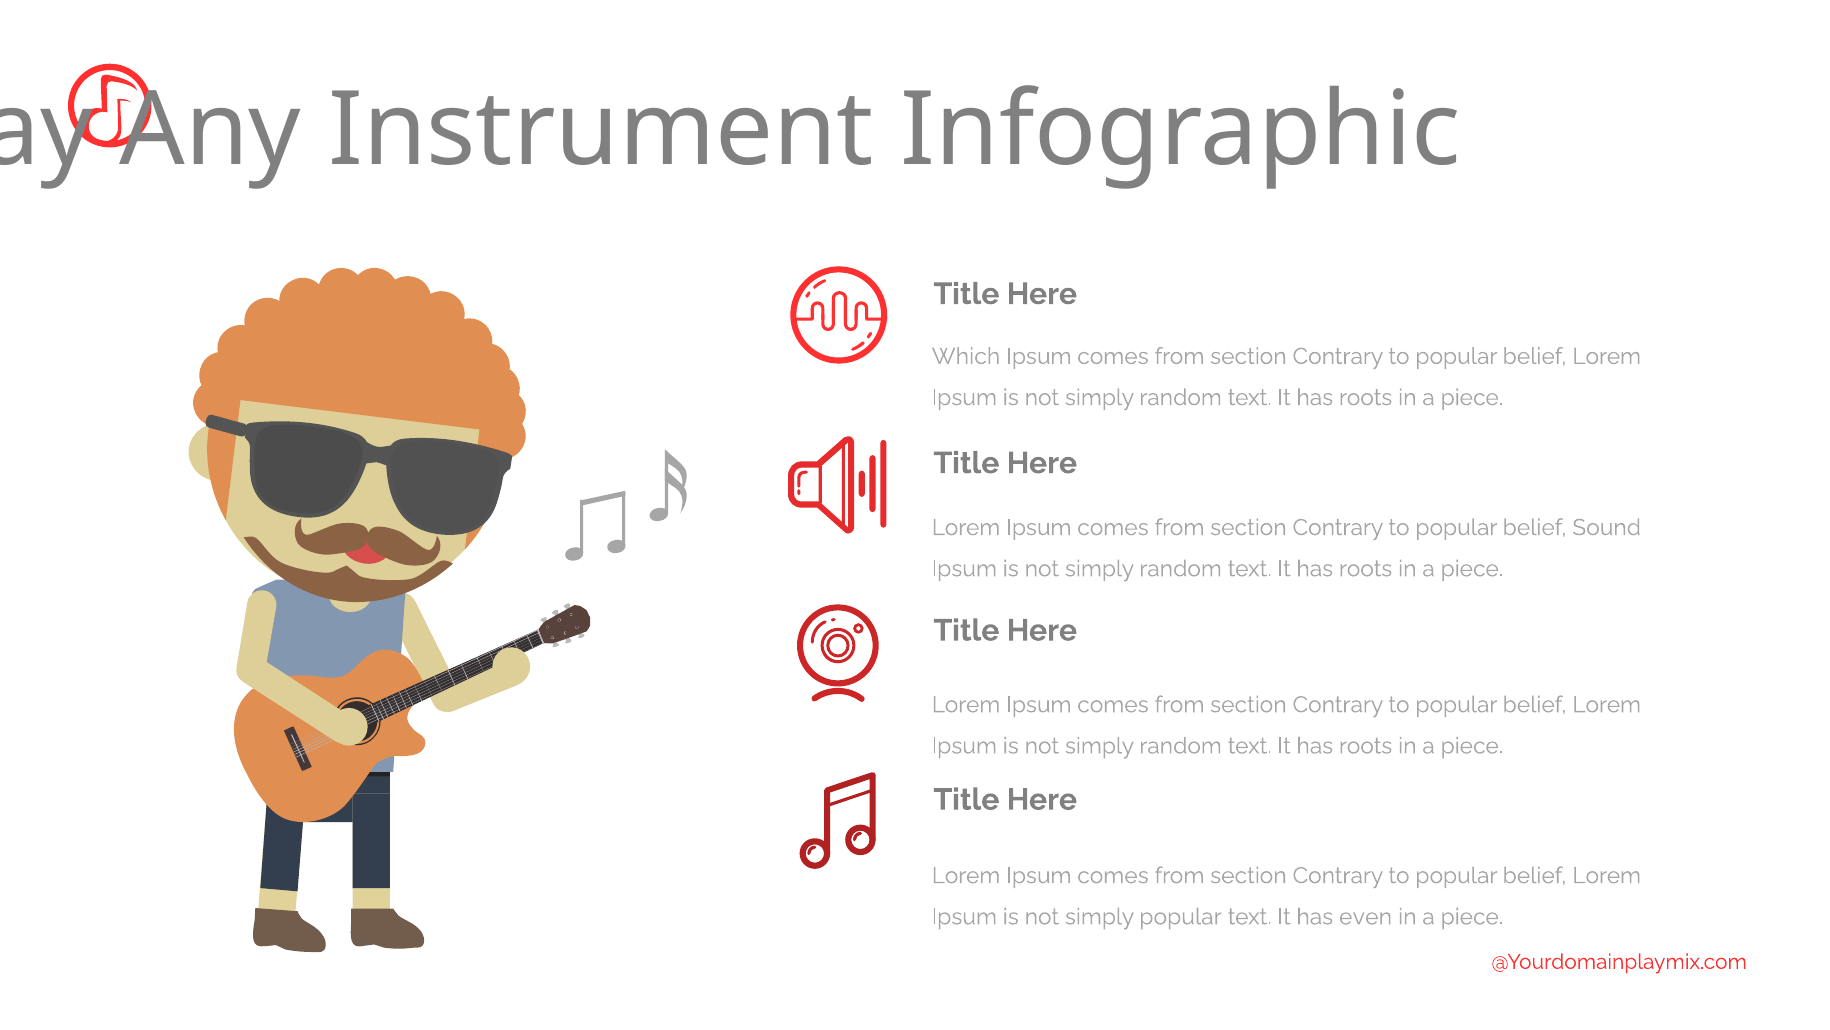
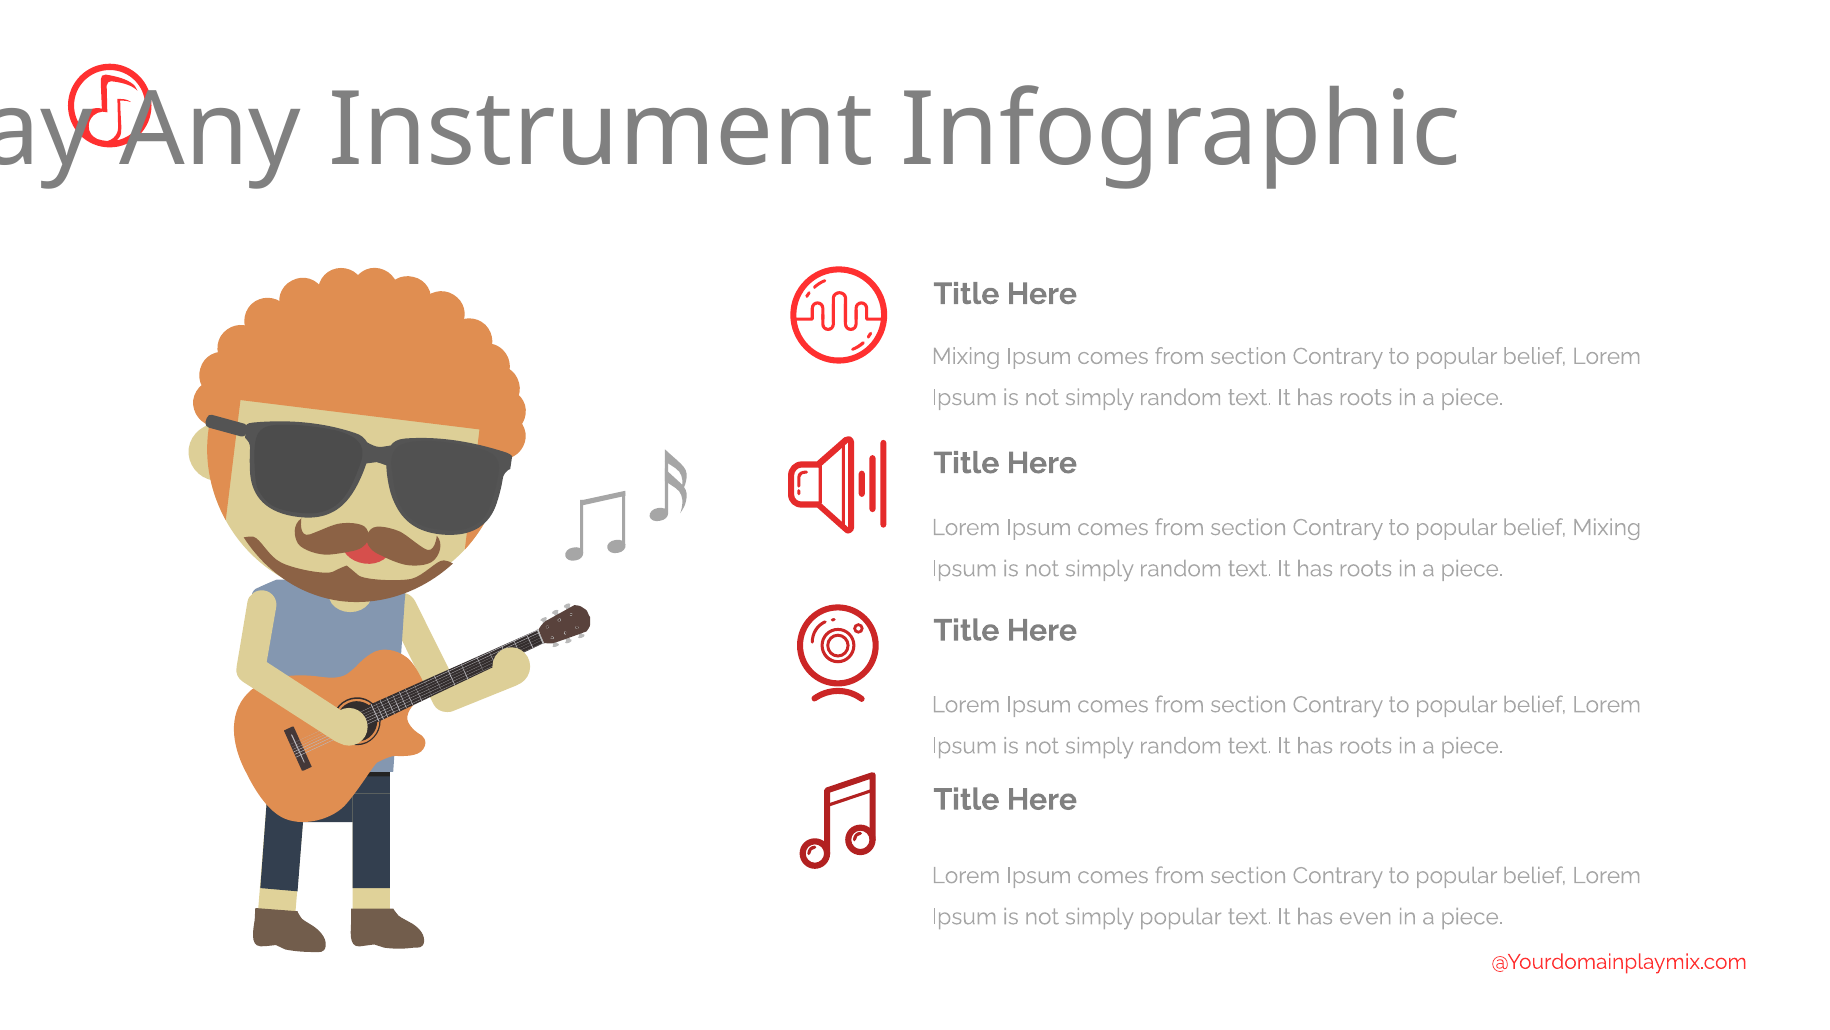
Which at (966, 356): Which -> Mixing
belief Sound: Sound -> Mixing
